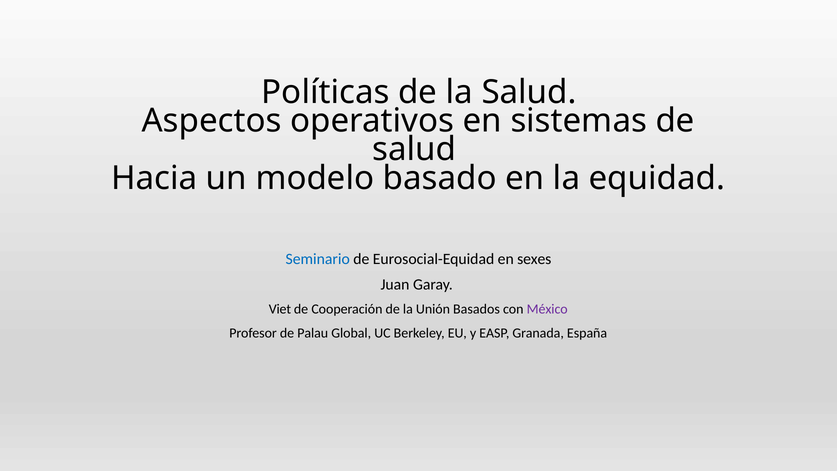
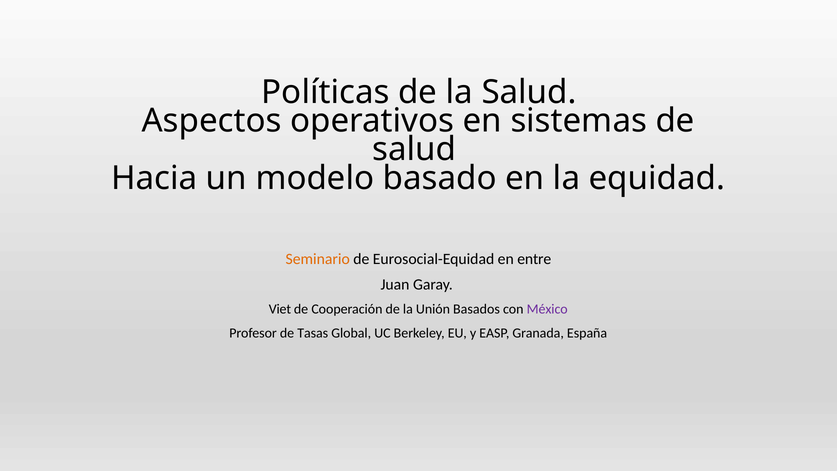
Seminario colour: blue -> orange
sexes: sexes -> entre
Palau: Palau -> Tasas
